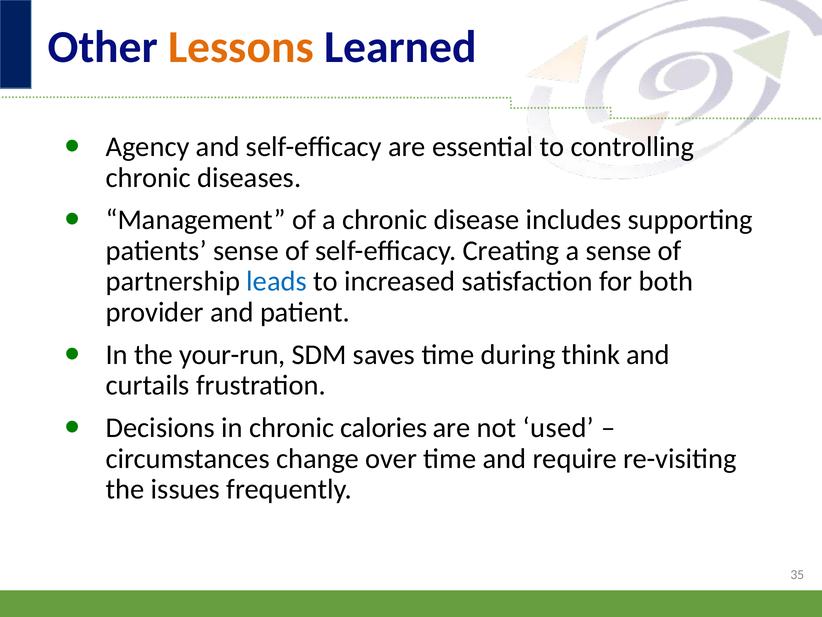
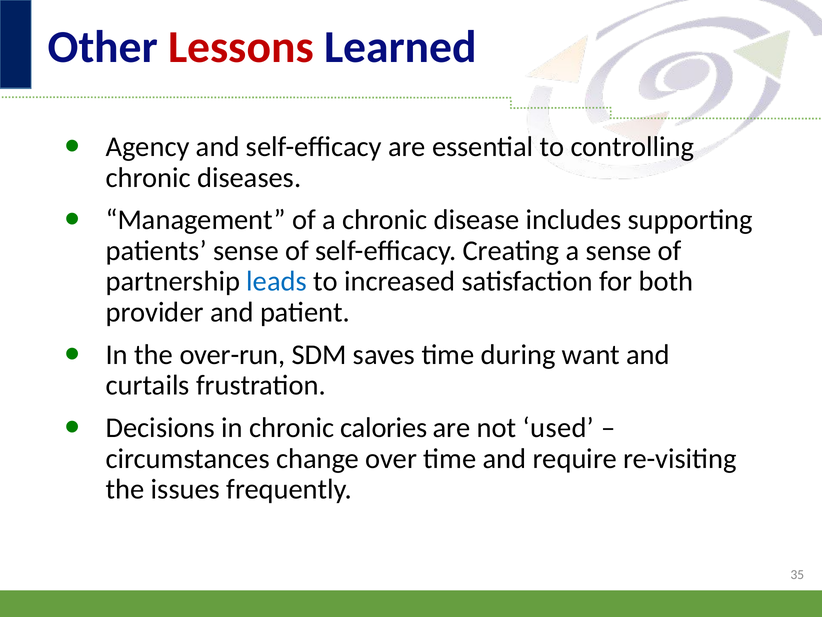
Lessons colour: orange -> red
your-run: your-run -> over-run
think: think -> want
